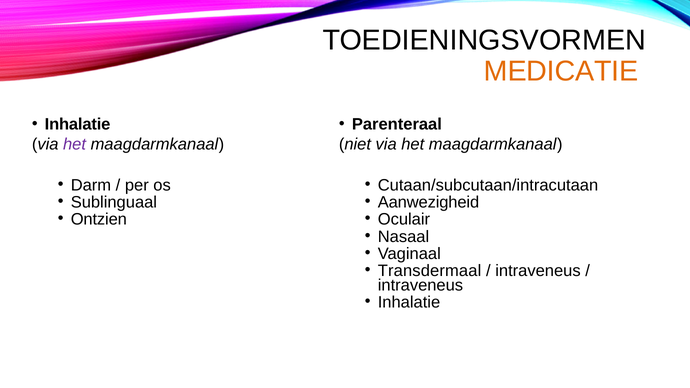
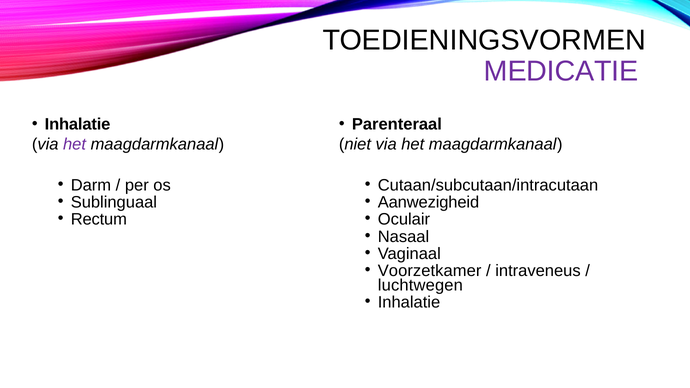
MEDICATIE colour: orange -> purple
Ontzien: Ontzien -> Rectum
Transdermaal: Transdermaal -> Voorzetkamer
intraveneus at (420, 285): intraveneus -> luchtwegen
